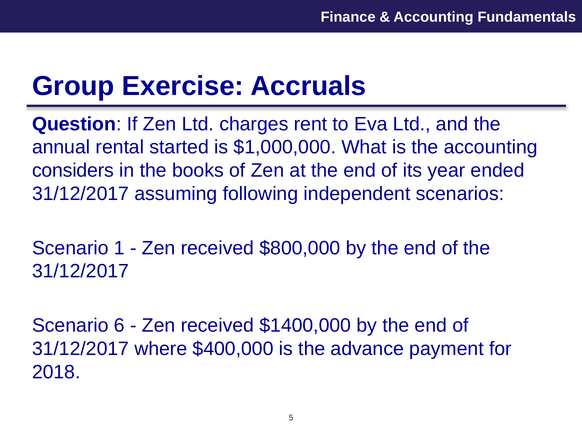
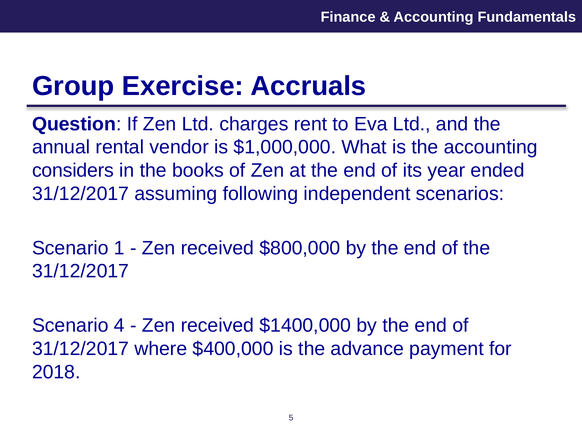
started: started -> vendor
6: 6 -> 4
